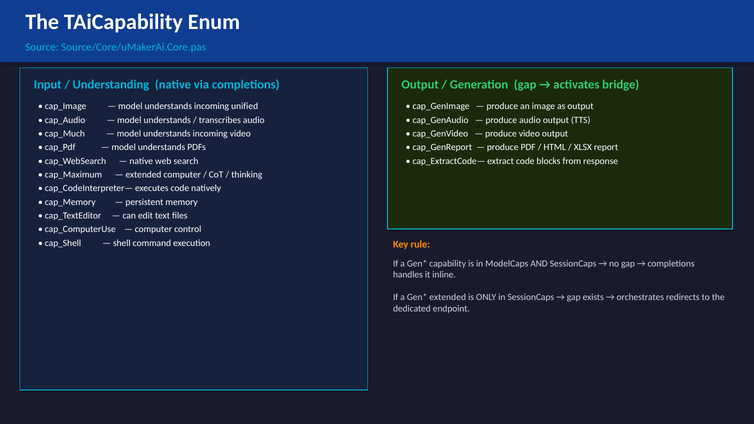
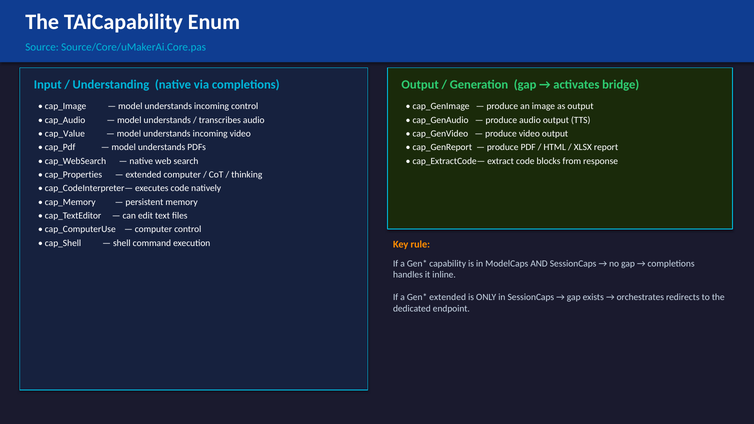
incoming unified: unified -> control
cap_Much: cap_Much -> cap_Value
cap_Maximum: cap_Maximum -> cap_Properties
